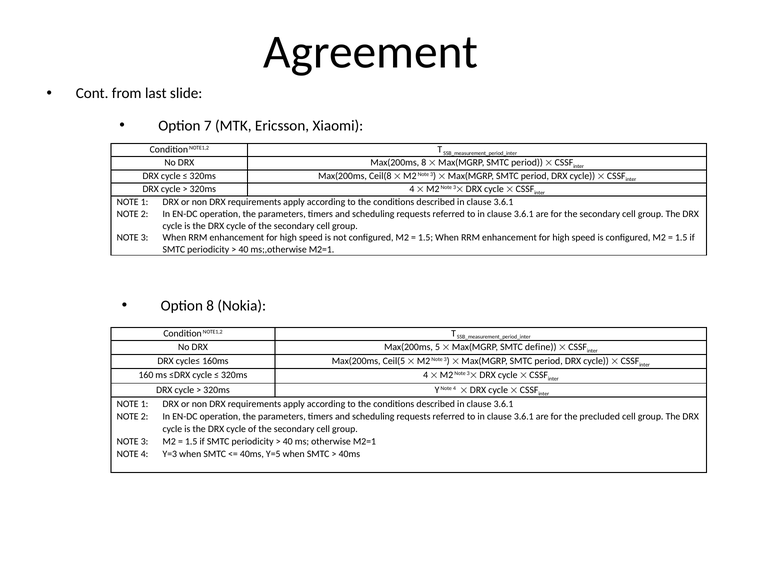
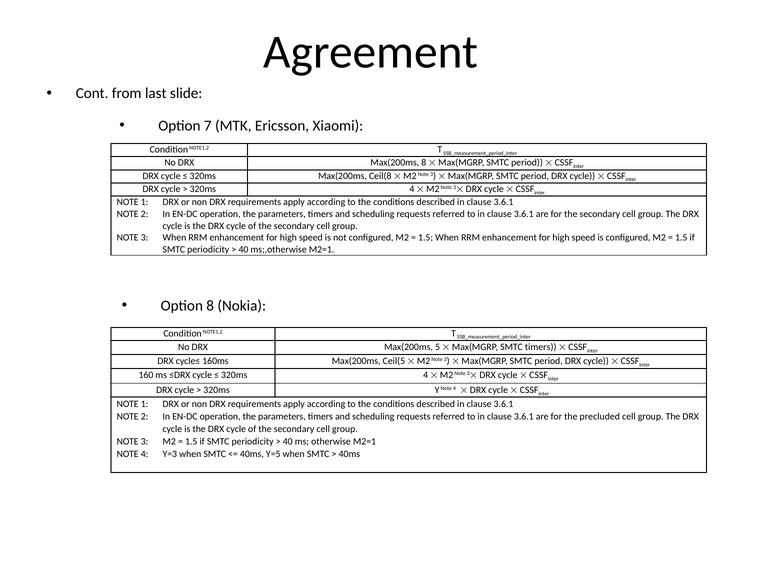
SMTC define: define -> timers
